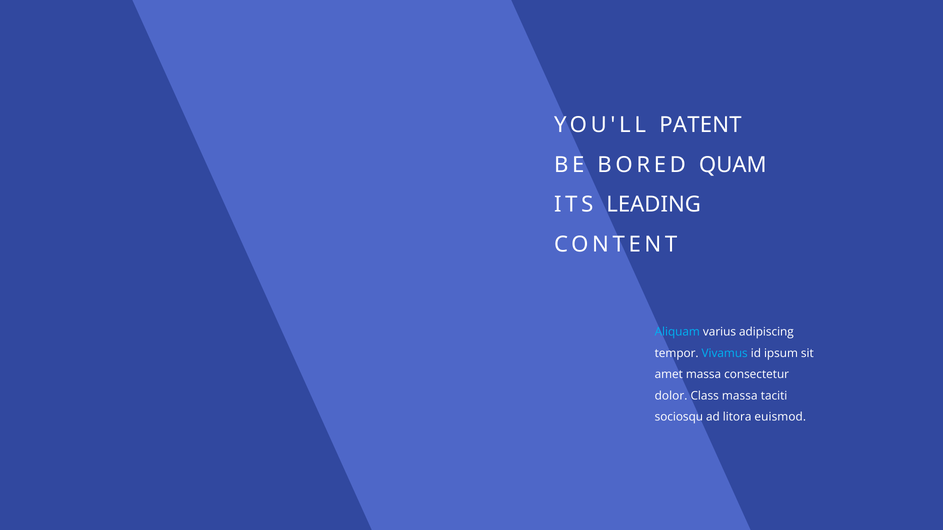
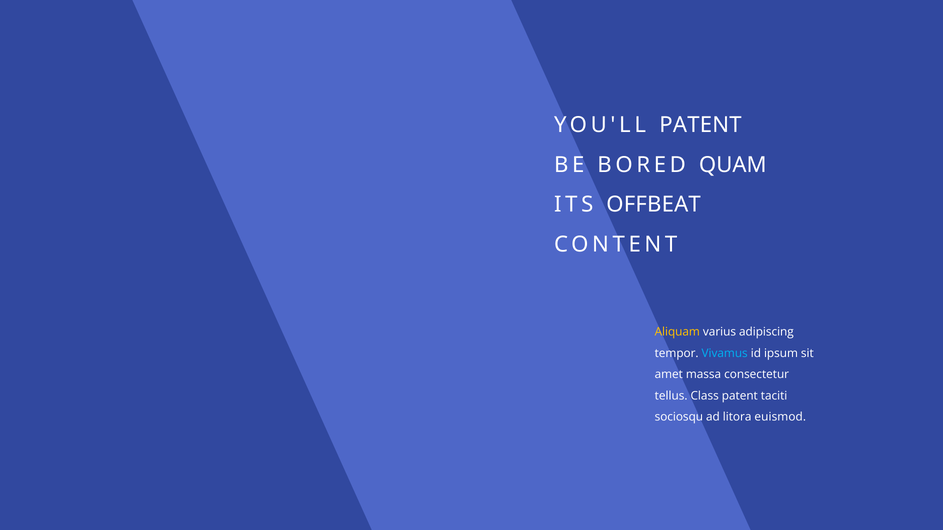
LEADING: LEADING -> OFFBEAT
Aliquam colour: light blue -> yellow
dolor: dolor -> tellus
Class massa: massa -> patent
